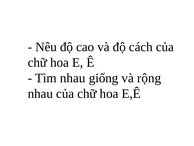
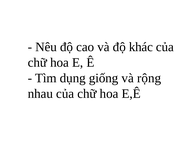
cách: cách -> khác
Tìm nhau: nhau -> dụng
